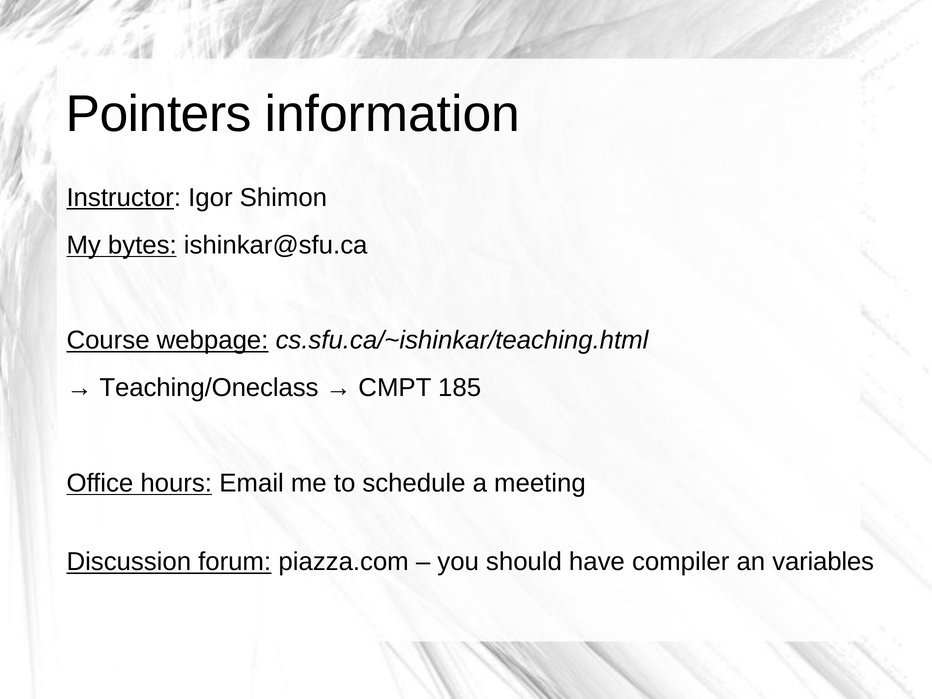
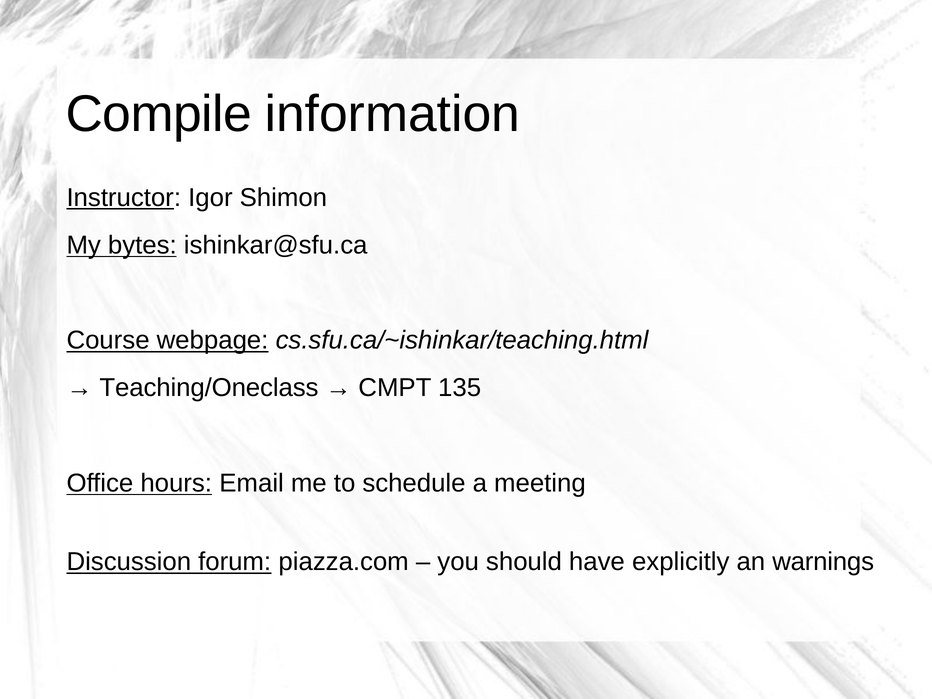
Pointers: Pointers -> Compile
185: 185 -> 135
compiler: compiler -> explicitly
variables: variables -> warnings
